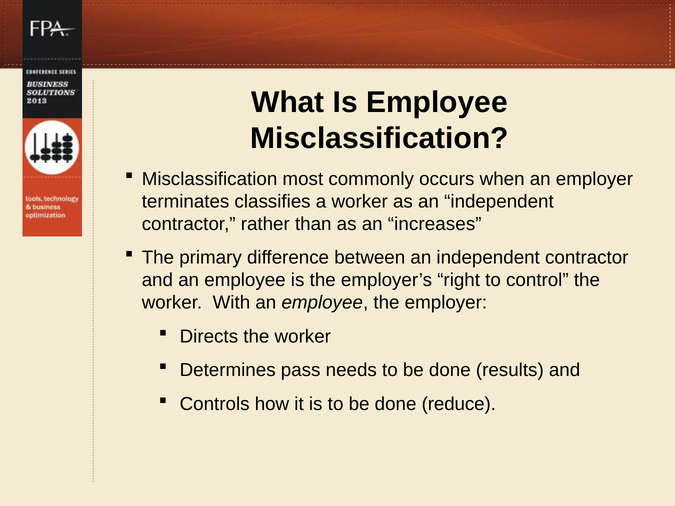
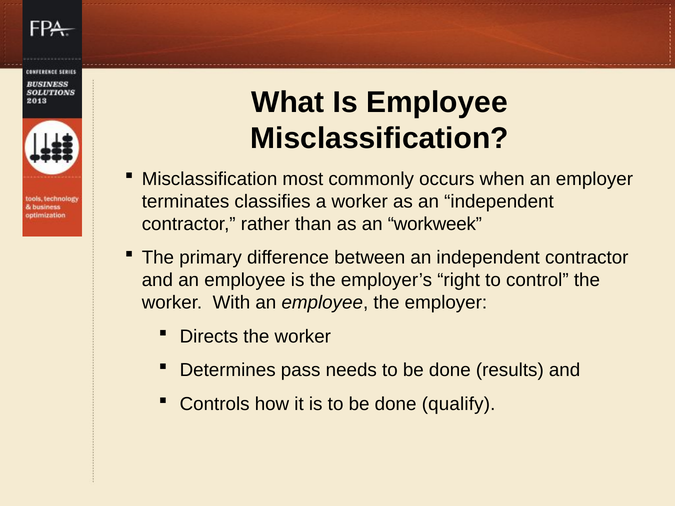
increases: increases -> workweek
reduce: reduce -> qualify
